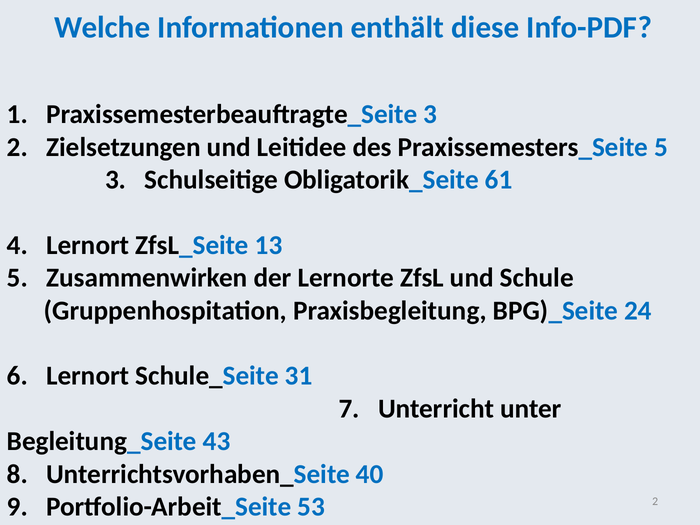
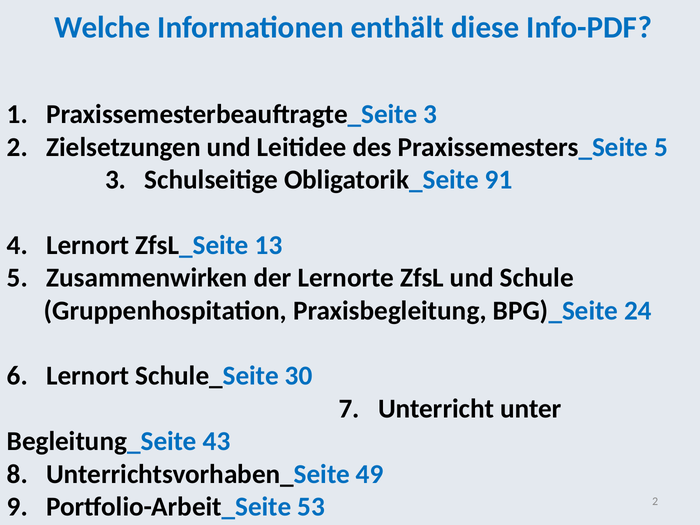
61: 61 -> 91
31: 31 -> 30
40: 40 -> 49
